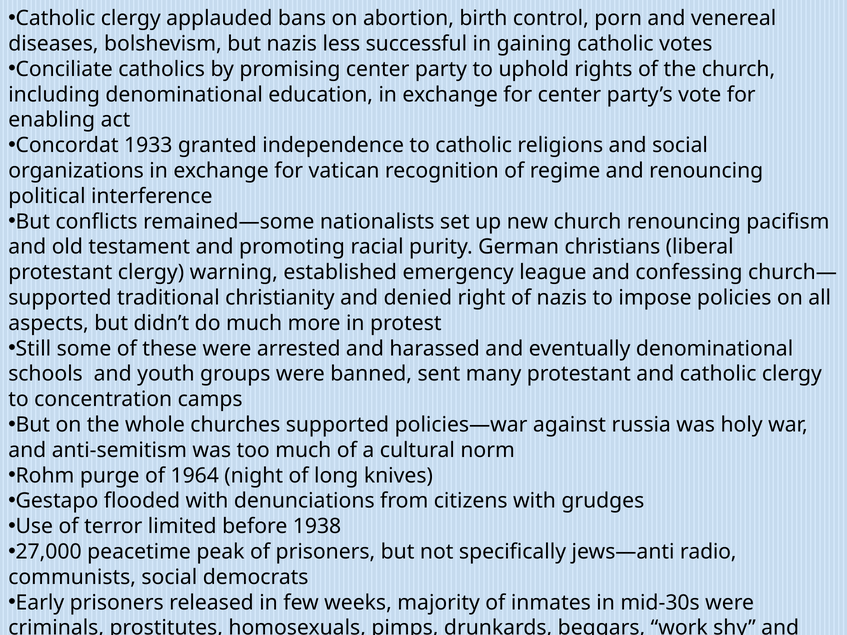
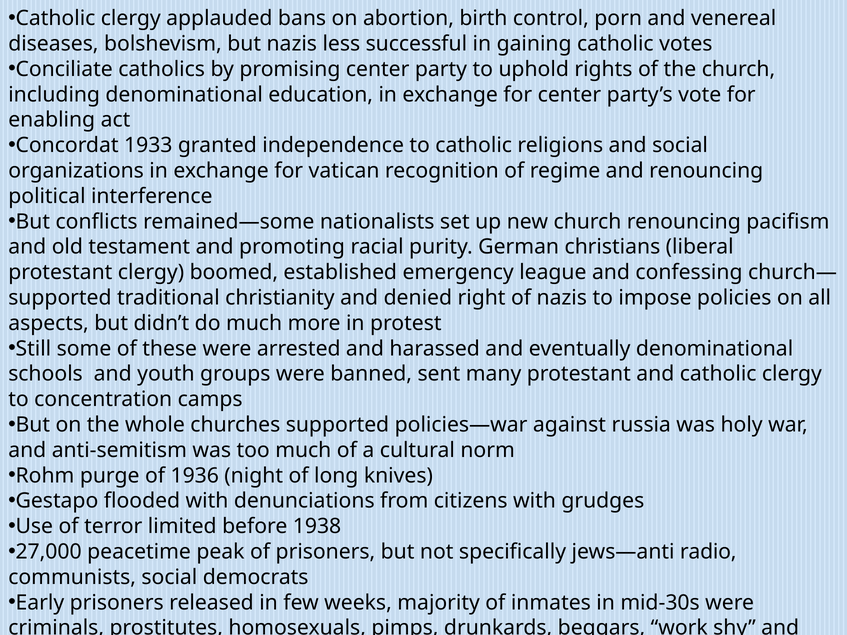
warning: warning -> boomed
1964: 1964 -> 1936
